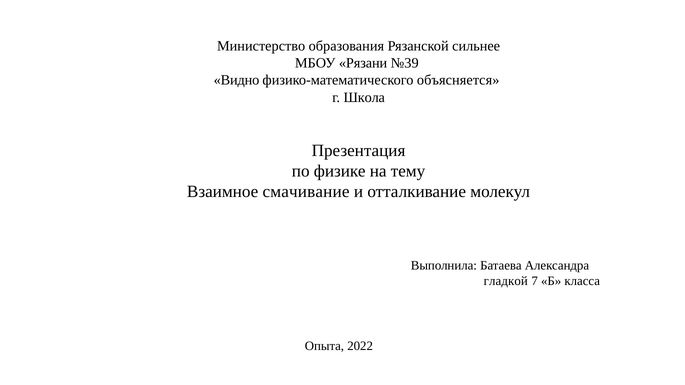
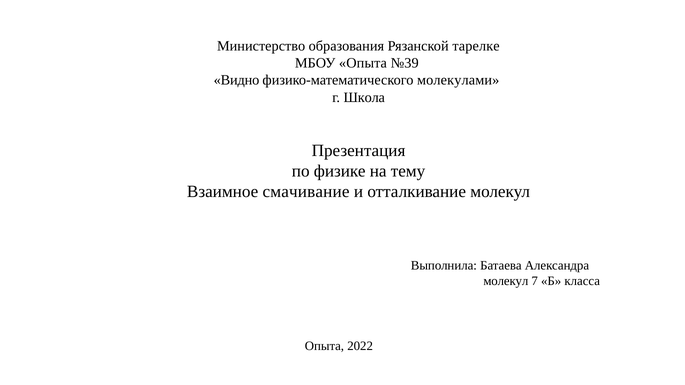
сильнее: сильнее -> тарелке
МБОУ Рязани: Рязани -> Опыта
объясняется: объясняется -> молекулами
гладкой at (506, 281): гладкой -> молекул
